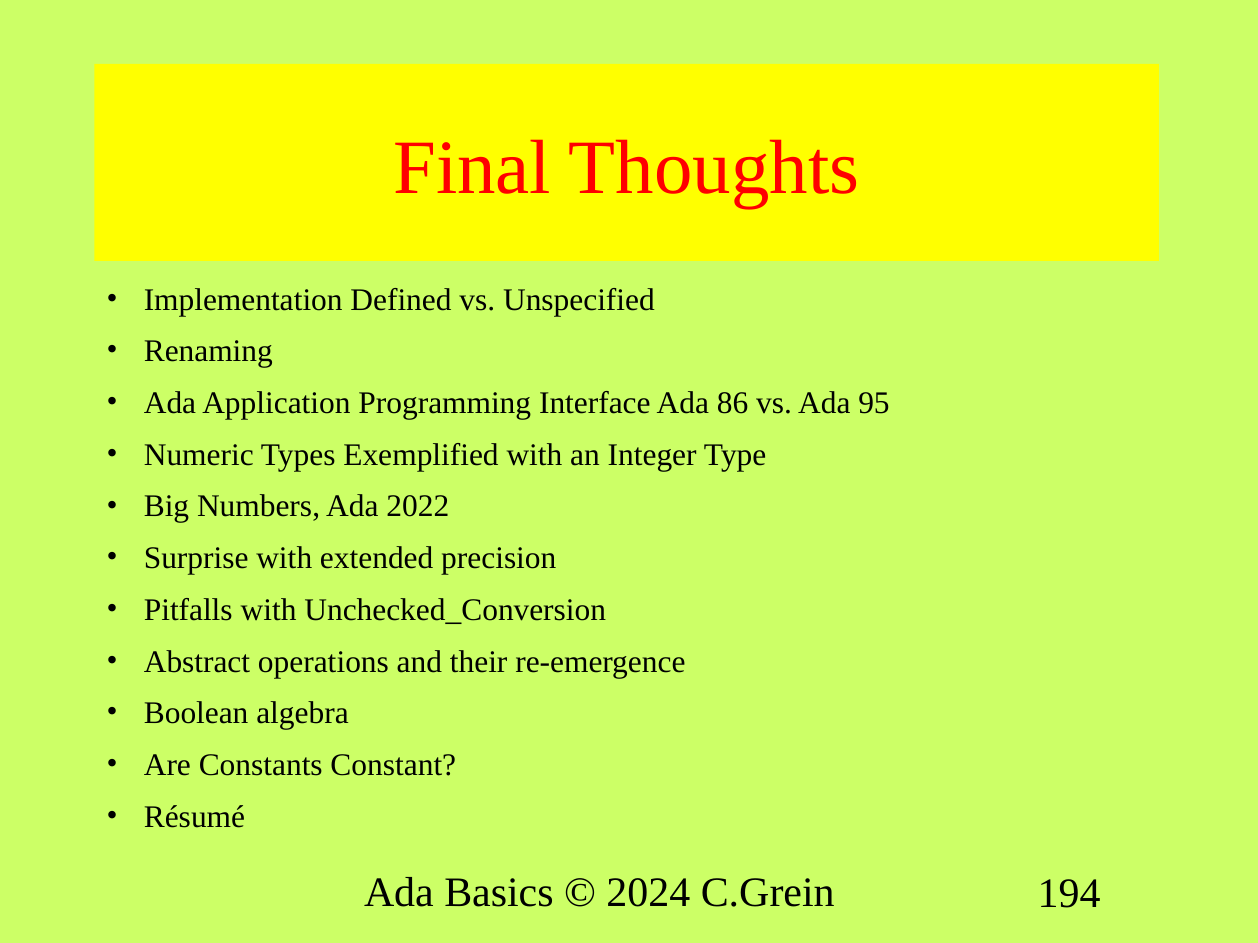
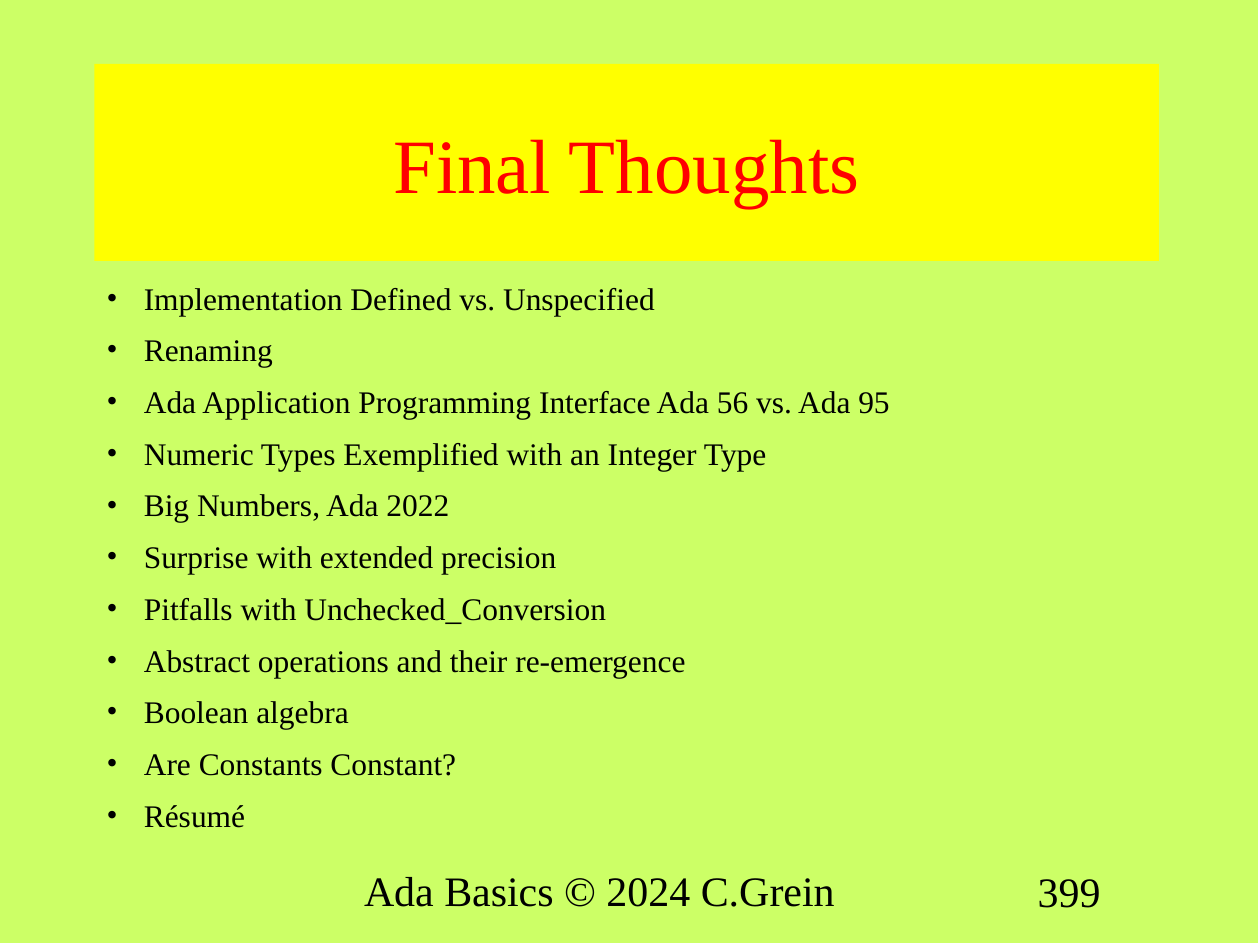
86: 86 -> 56
194: 194 -> 399
